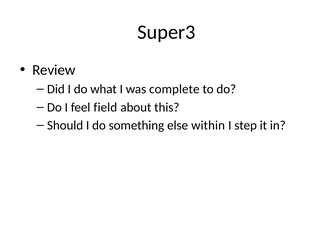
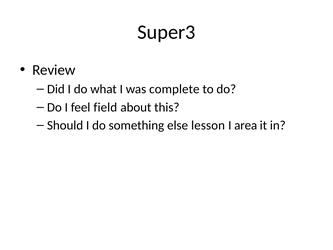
within: within -> lesson
step: step -> area
